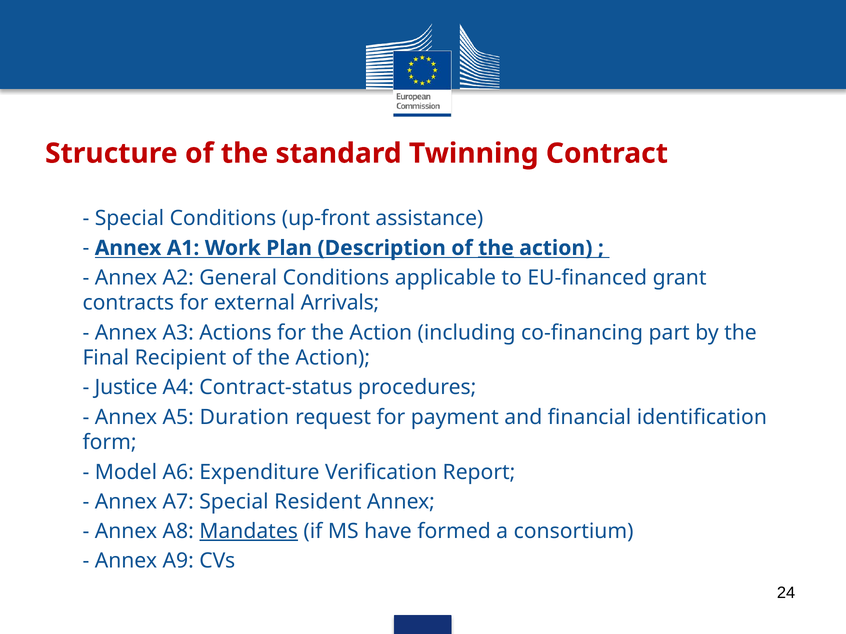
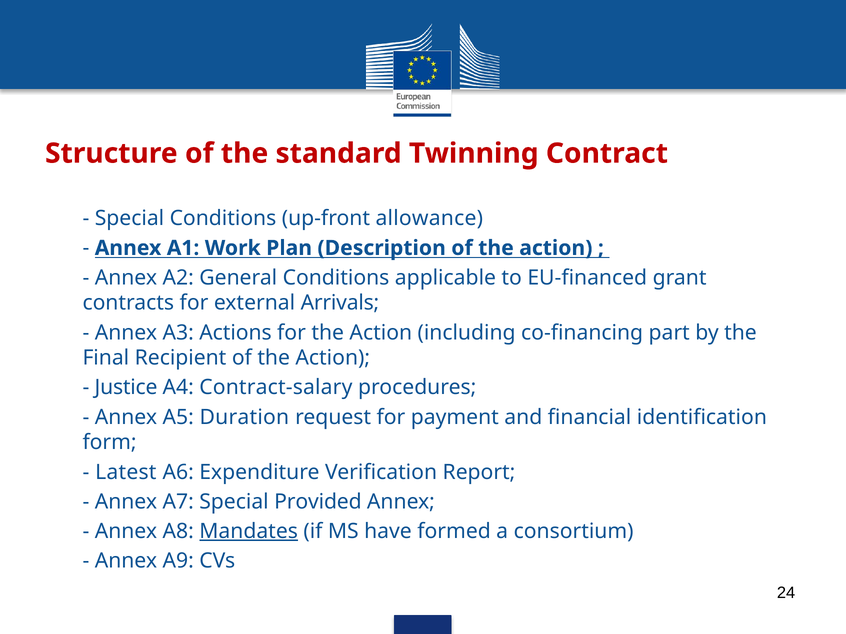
assistance: assistance -> allowance
the at (496, 248) underline: present -> none
Contract-status: Contract-status -> Contract-salary
Model: Model -> Latest
Resident: Resident -> Provided
